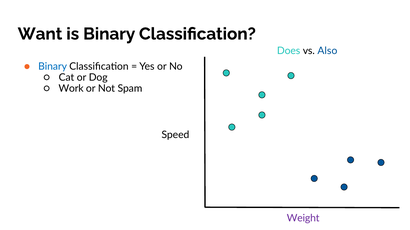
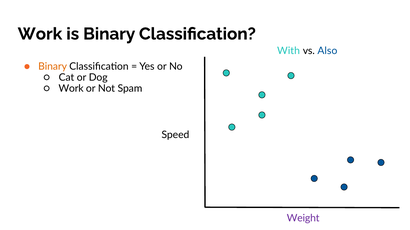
Want at (40, 34): Want -> Work
Does: Does -> With
Binary at (53, 66) colour: blue -> orange
